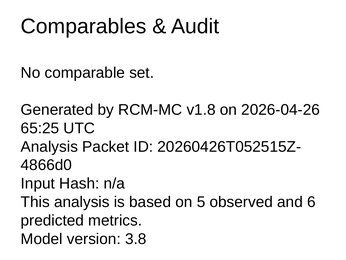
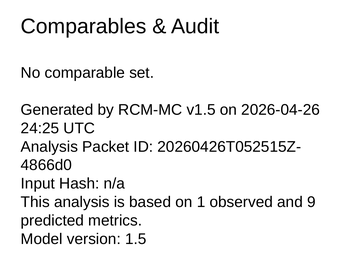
v1.8: v1.8 -> v1.5
65:25: 65:25 -> 24:25
5: 5 -> 1
6: 6 -> 9
3.8: 3.8 -> 1.5
